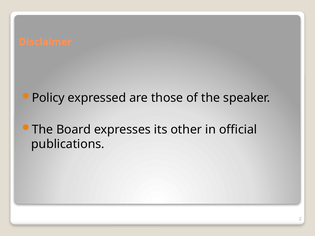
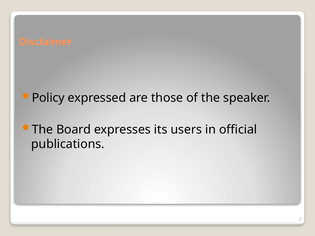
other: other -> users
